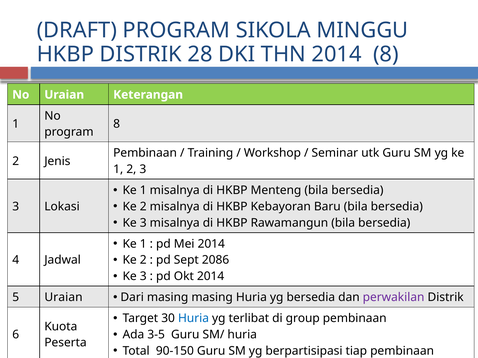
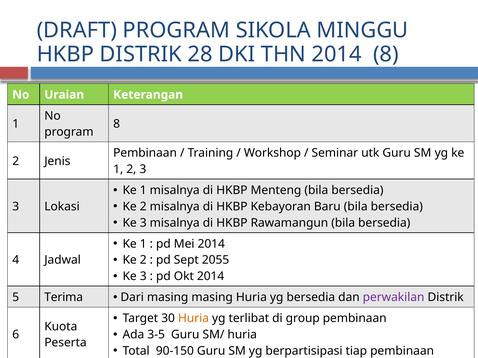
2086: 2086 -> 2055
5 Uraian: Uraian -> Terima
Huria at (193, 319) colour: blue -> orange
